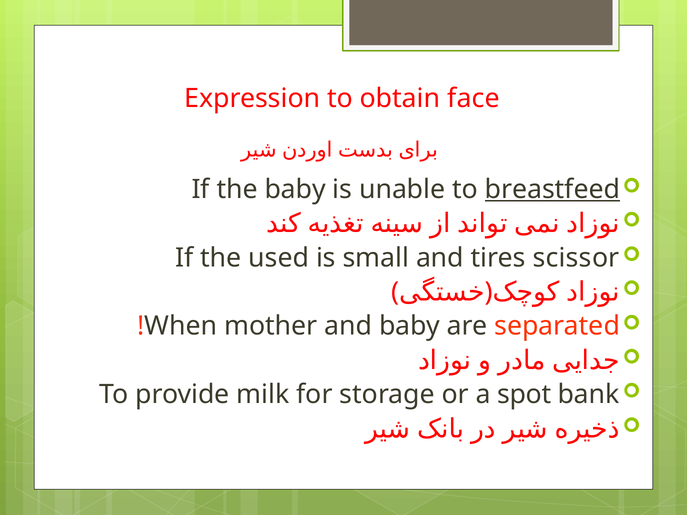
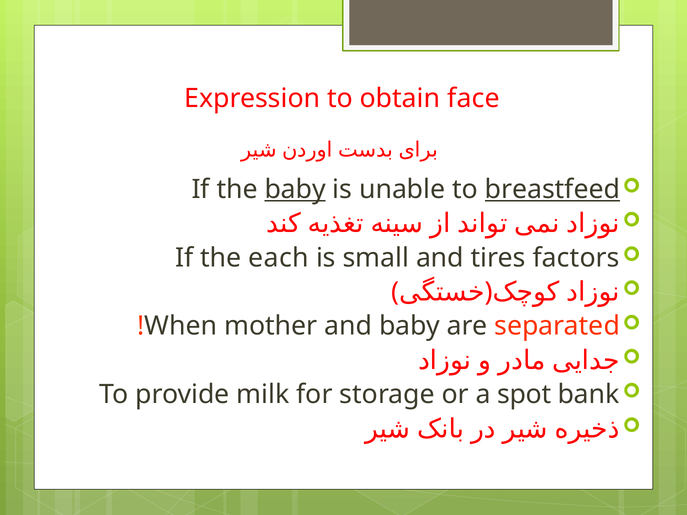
baby at (295, 189) underline: none -> present
used: used -> each
scissor: scissor -> factors
